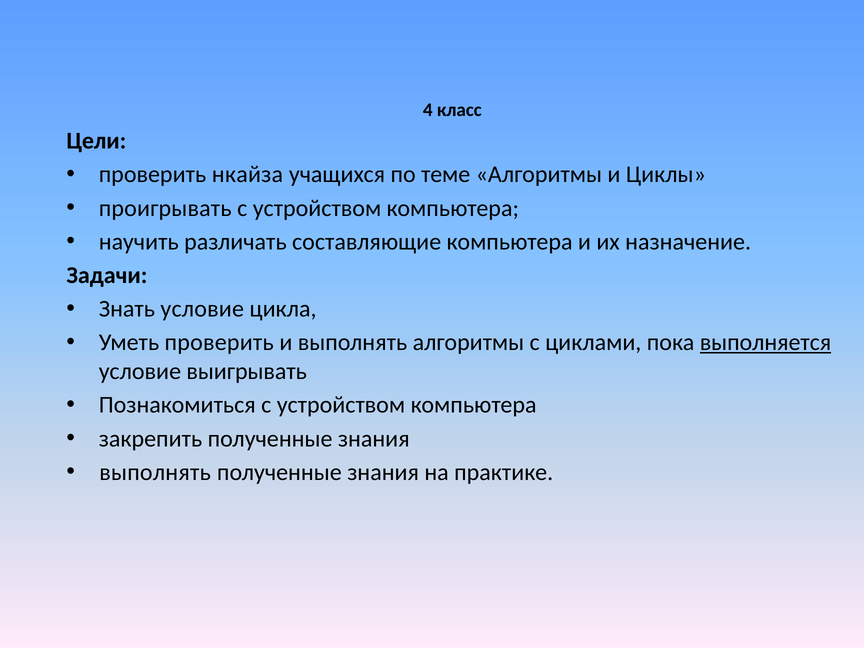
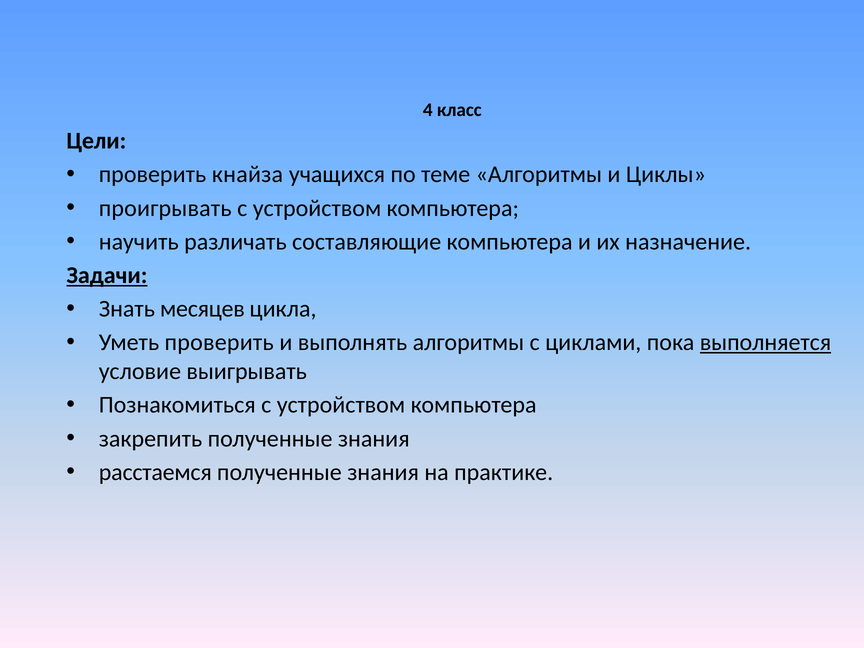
нкайза: нкайза -> кнайза
Задачи underline: none -> present
Знать условие: условие -> месяцев
выполнять at (155, 472): выполнять -> расстаемся
